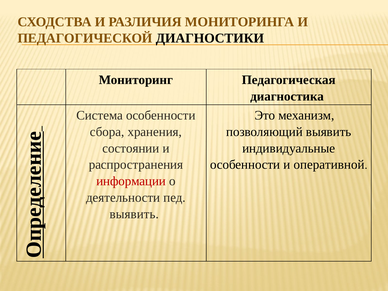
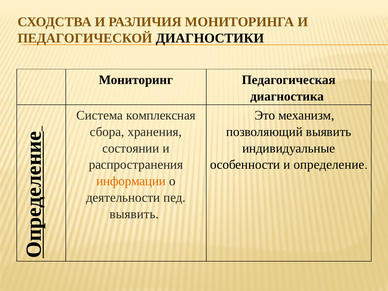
Система особенности: особенности -> комплексная
оперативной: оперативной -> определение
информации colour: red -> orange
